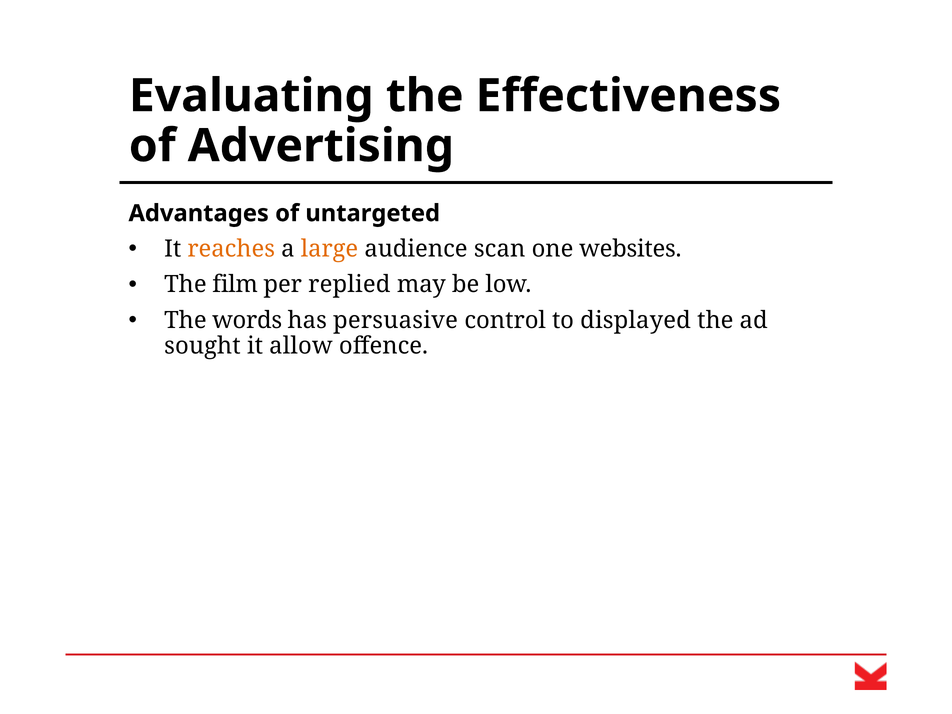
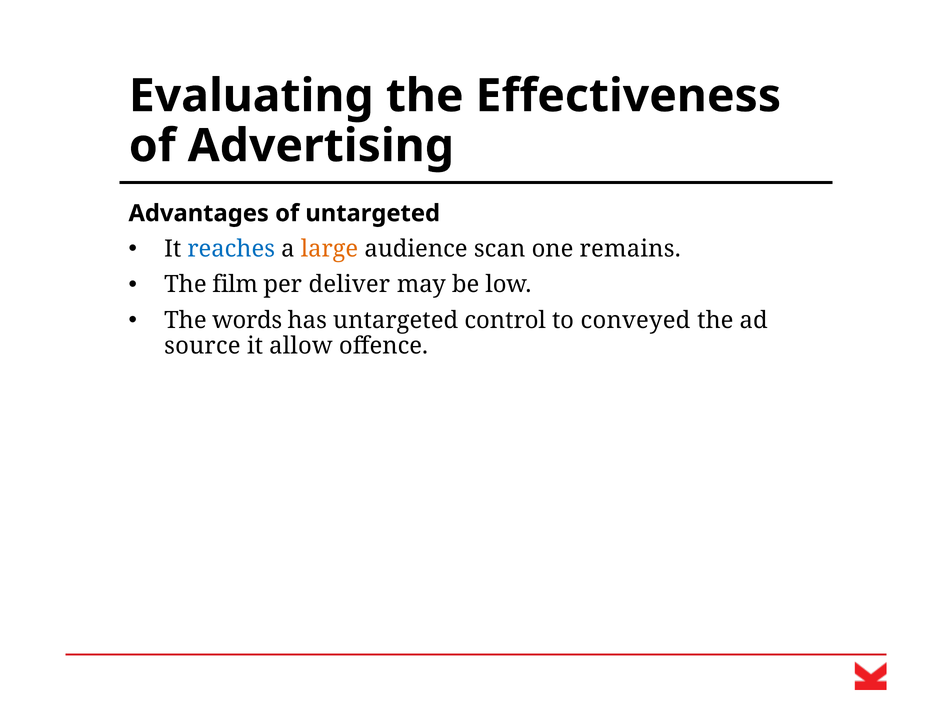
reaches colour: orange -> blue
websites: websites -> remains
replied: replied -> deliver
has persuasive: persuasive -> untargeted
displayed: displayed -> conveyed
sought: sought -> source
